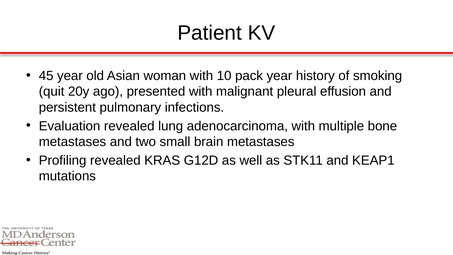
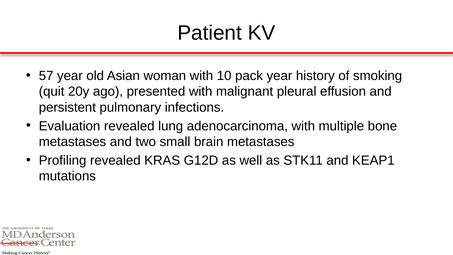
45: 45 -> 57
